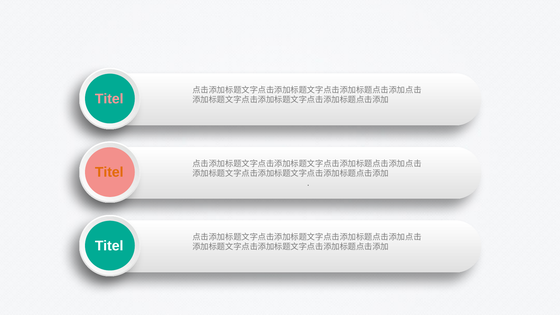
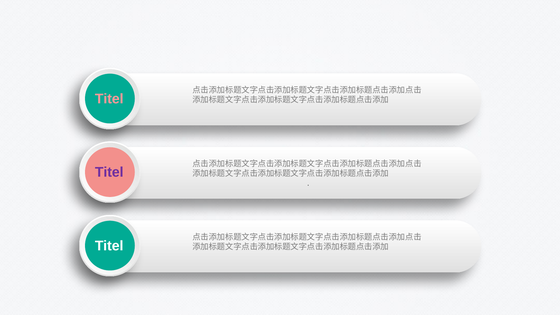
Titel at (109, 172) colour: orange -> purple
